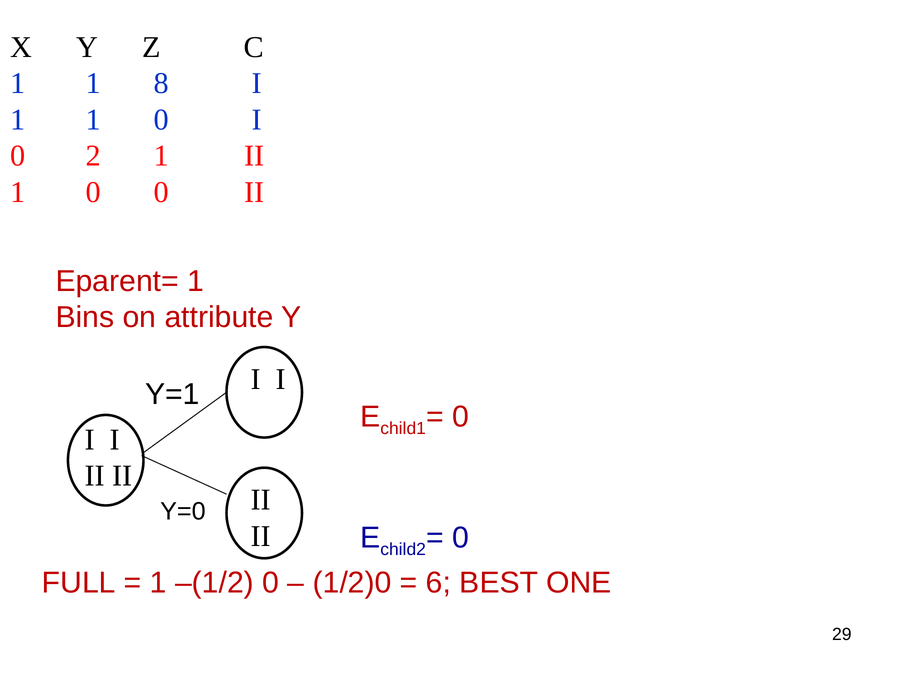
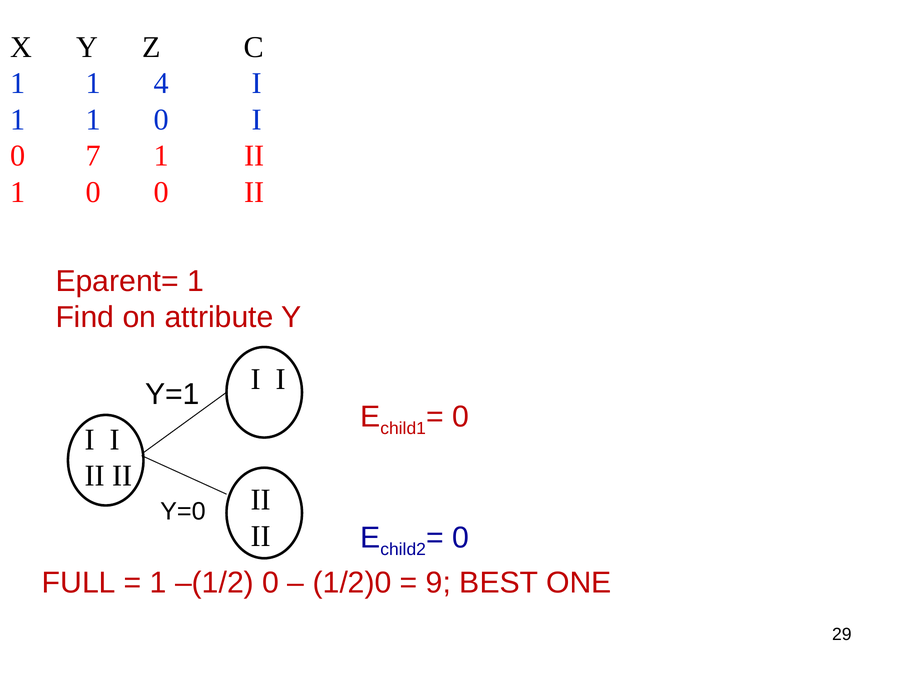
8: 8 -> 4
2: 2 -> 7
Bins: Bins -> Find
6: 6 -> 9
